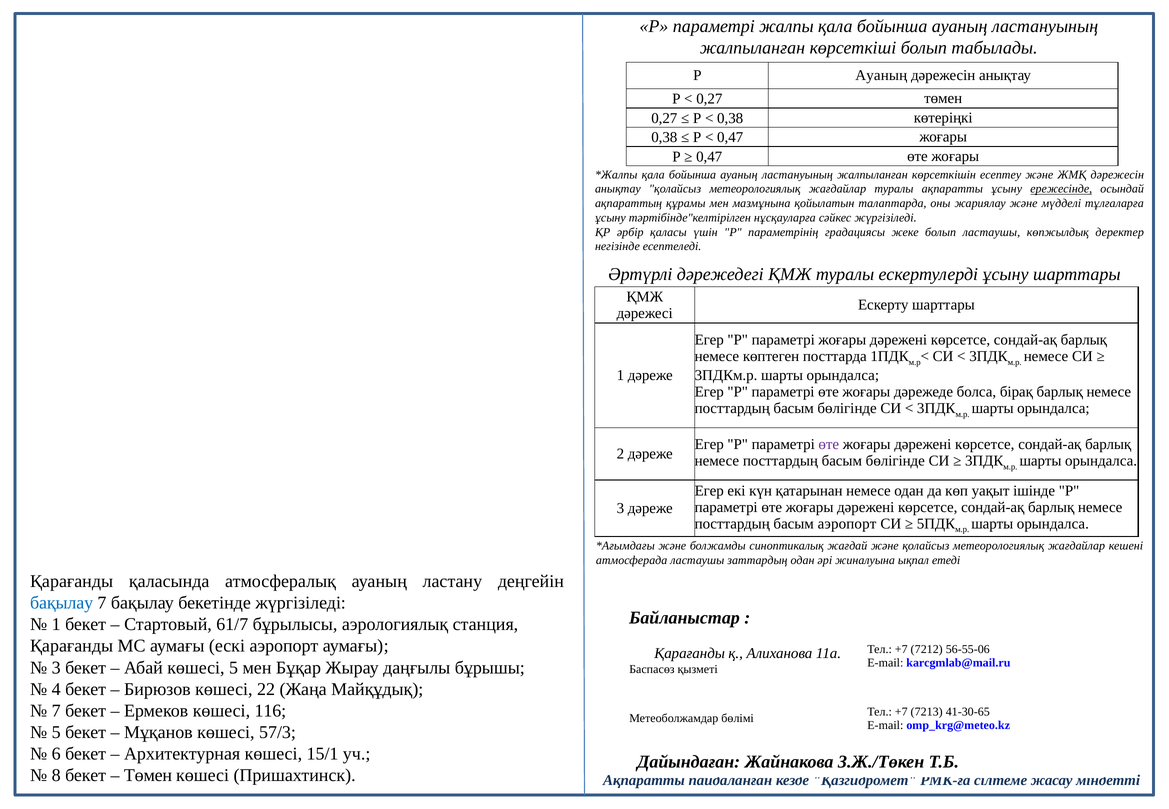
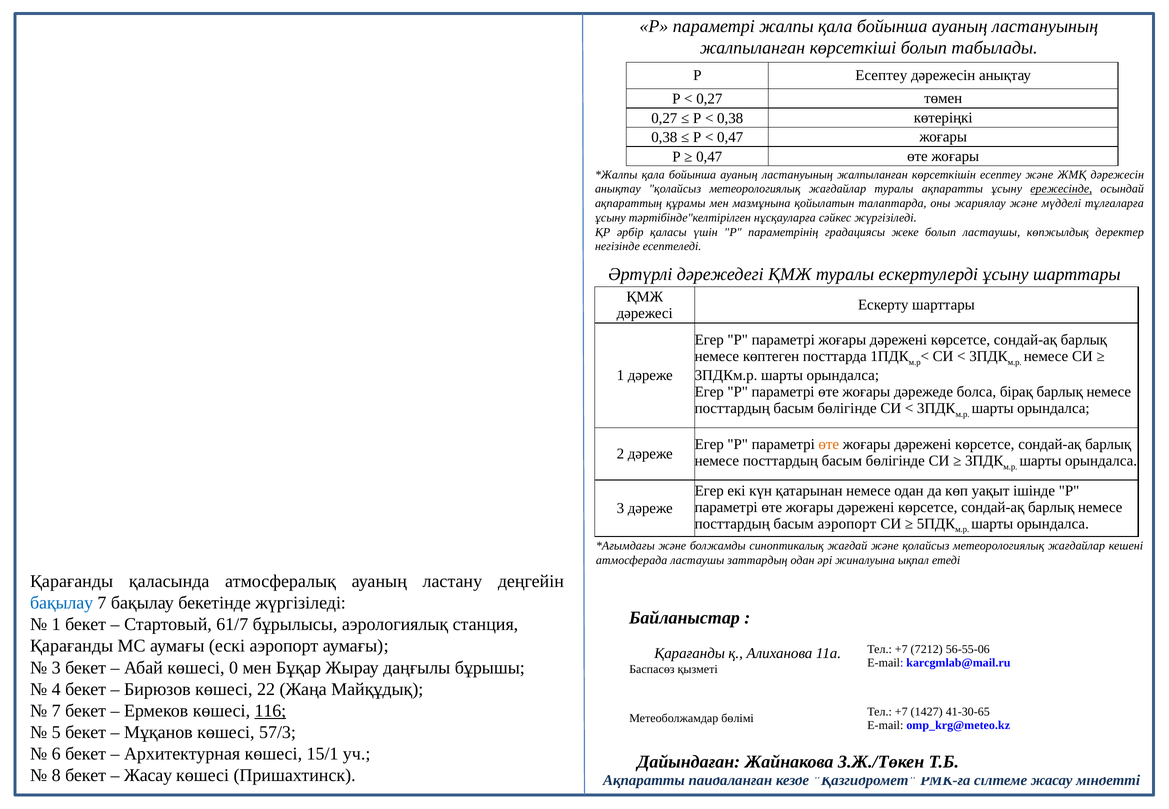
Р Ауаның: Ауаның -> Есептеу
өте at (829, 445) colour: purple -> orange
көшесі 5: 5 -> 0
116 underline: none -> present
7213: 7213 -> 1427
Төмен at (148, 776): Төмен -> Жасау
